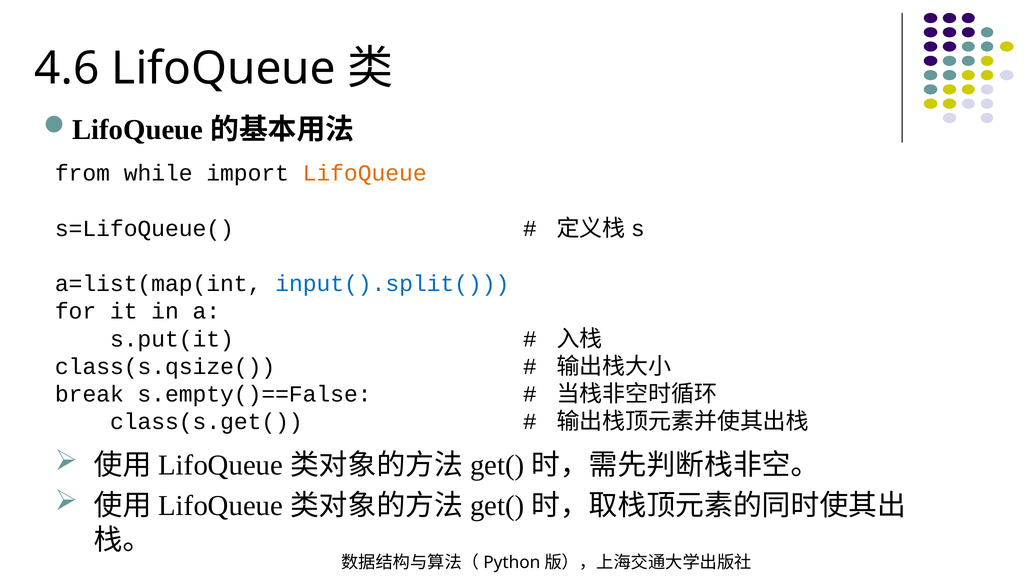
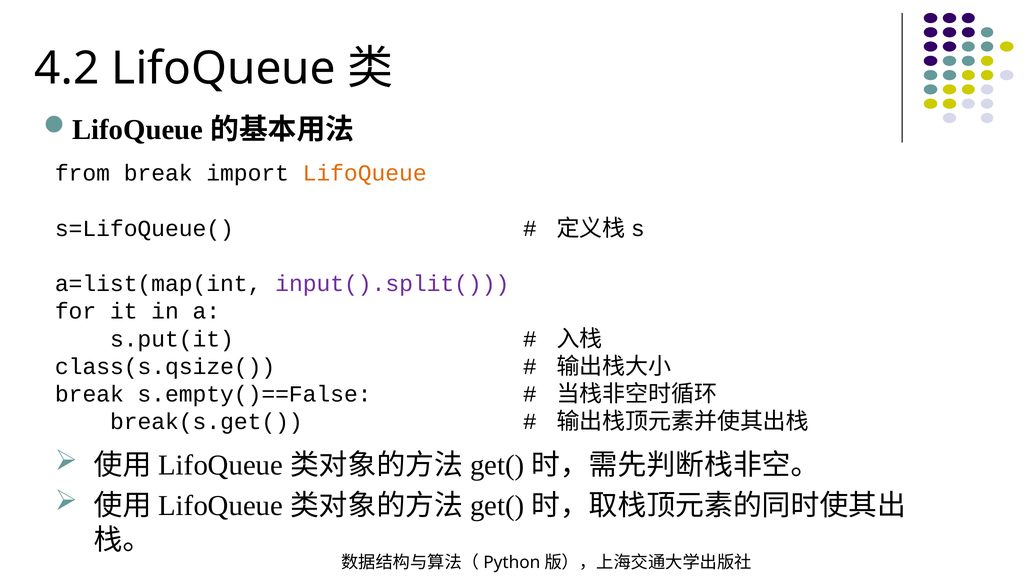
4.6: 4.6 -> 4.2
from while: while -> break
input().split( colour: blue -> purple
class(s.get(: class(s.get( -> break(s.get(
